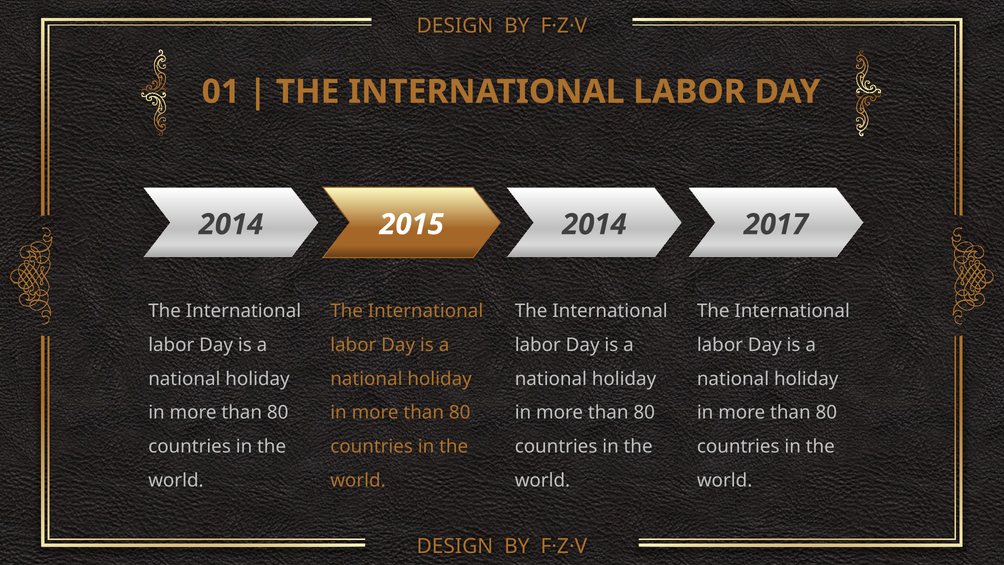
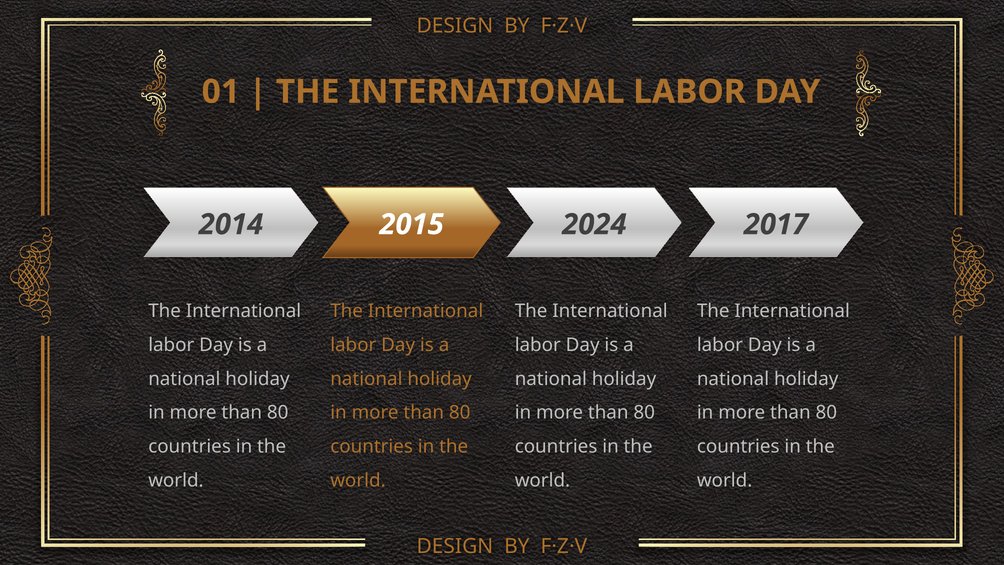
2014 2014: 2014 -> 2024
